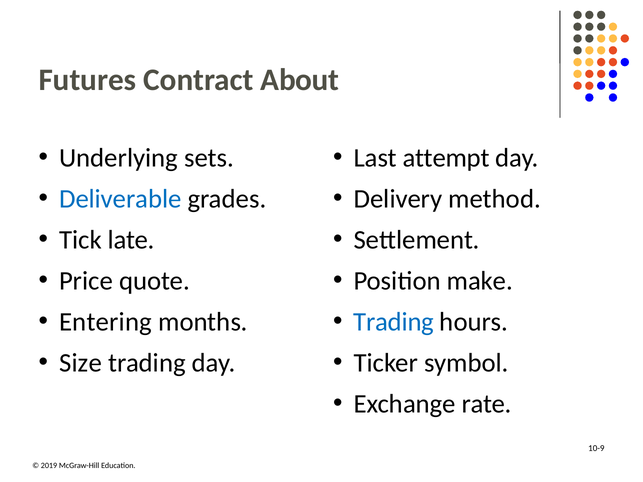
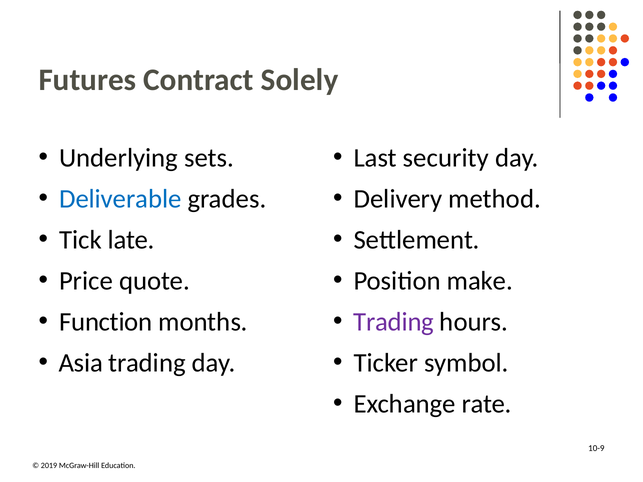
About: About -> Solely
attempt: attempt -> security
Entering: Entering -> Function
Trading at (394, 322) colour: blue -> purple
Size: Size -> Asia
